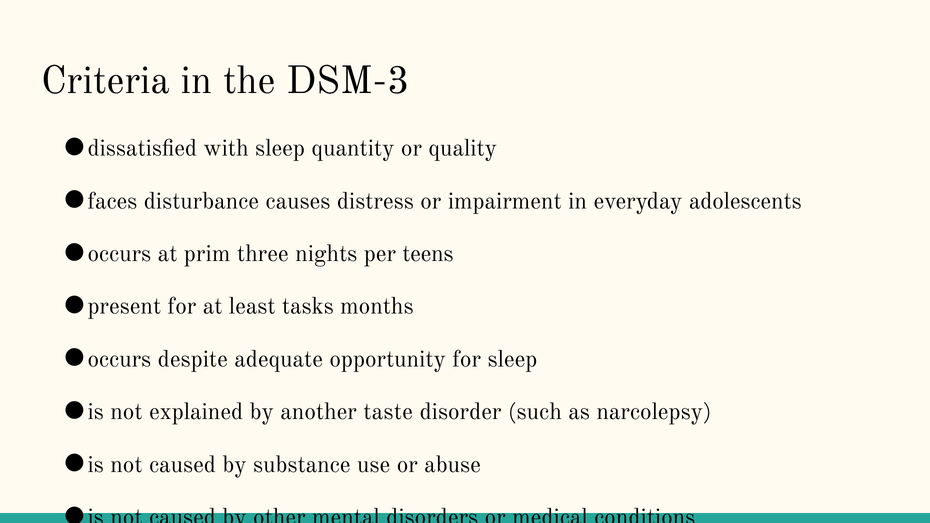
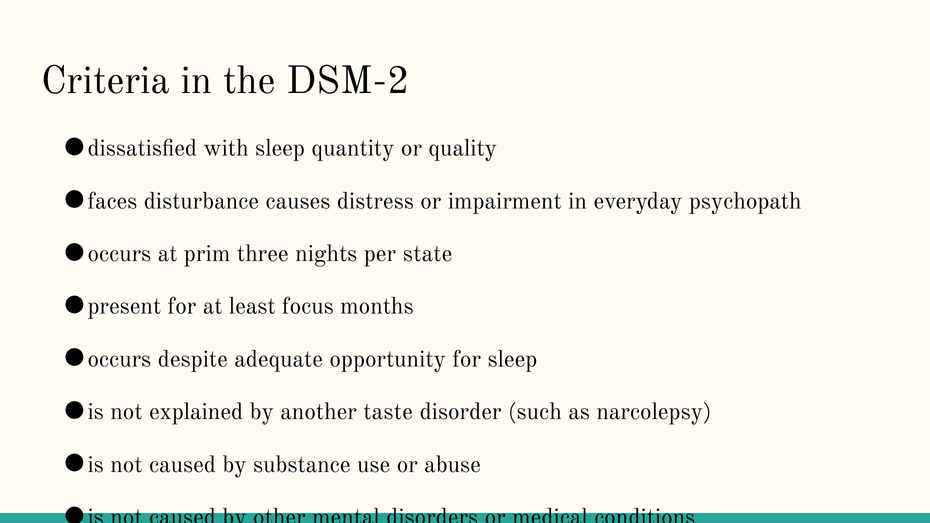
DSM-3: DSM-3 -> DSM-2
adolescents: adolescents -> psychopath
teens: teens -> state
tasks: tasks -> focus
